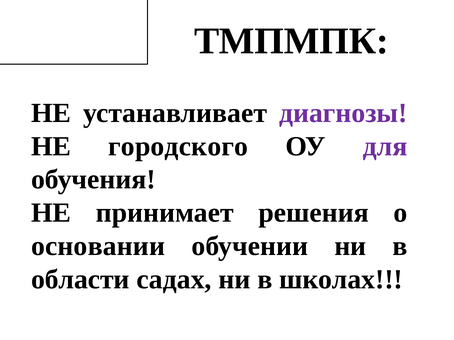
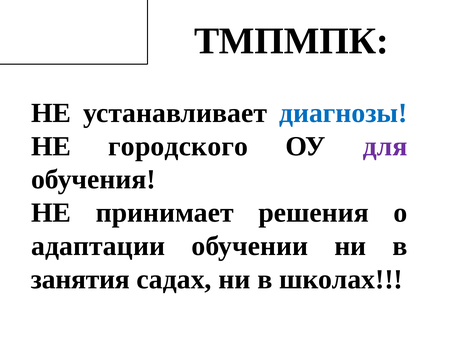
диагнозы colour: purple -> blue
основании: основании -> адаптации
области: области -> занятия
